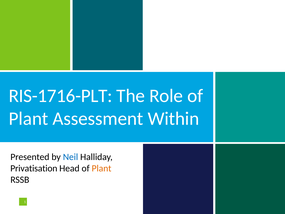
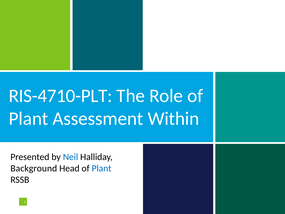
RIS-1716-PLT: RIS-1716-PLT -> RIS-4710-PLT
Privatisation: Privatisation -> Background
Plant at (102, 168) colour: orange -> blue
